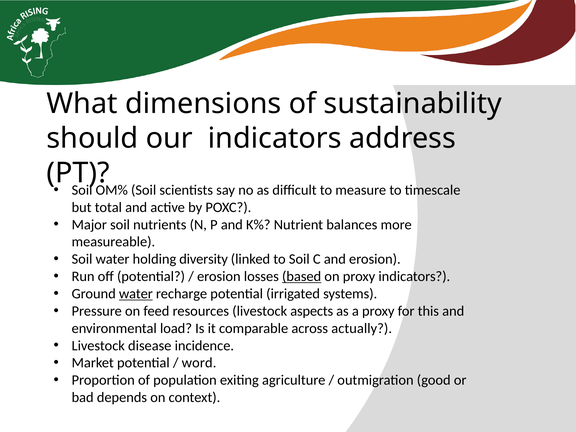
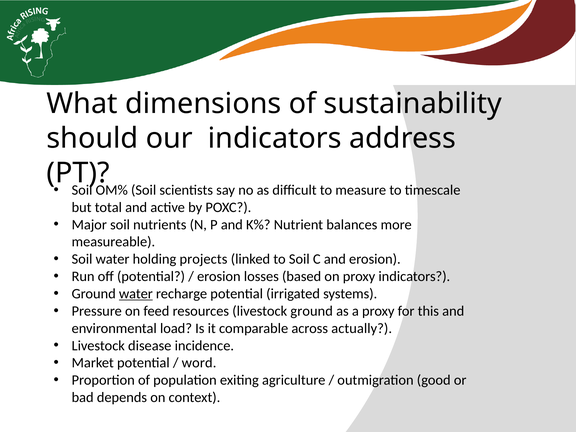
diversity: diversity -> projects
based underline: present -> none
livestock aspects: aspects -> ground
